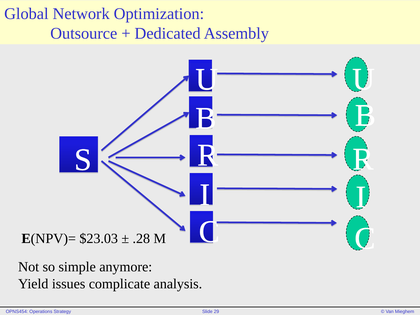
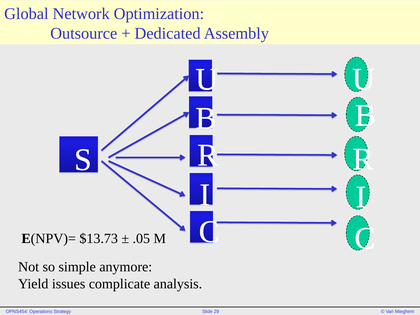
$23.03: $23.03 -> $13.73
.28: .28 -> .05
